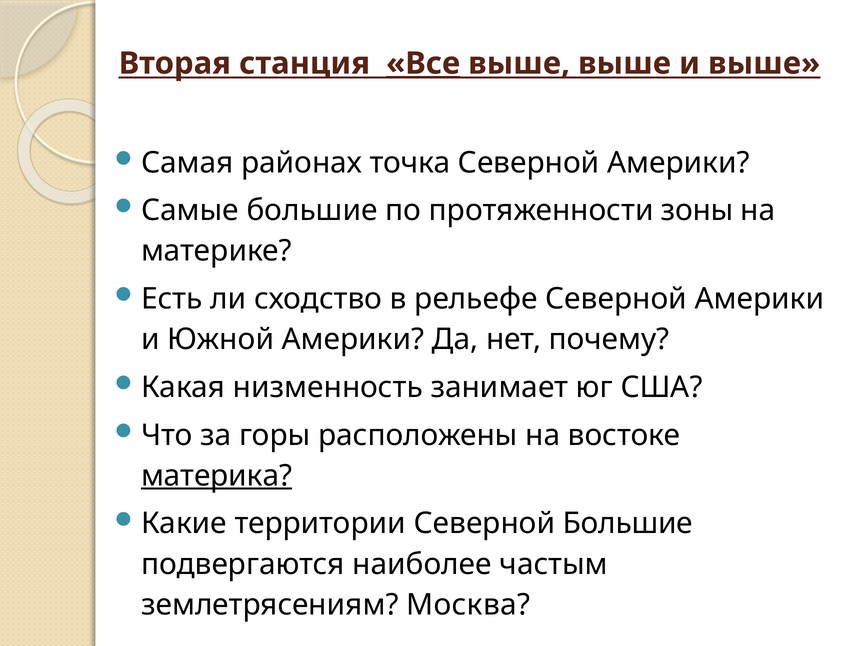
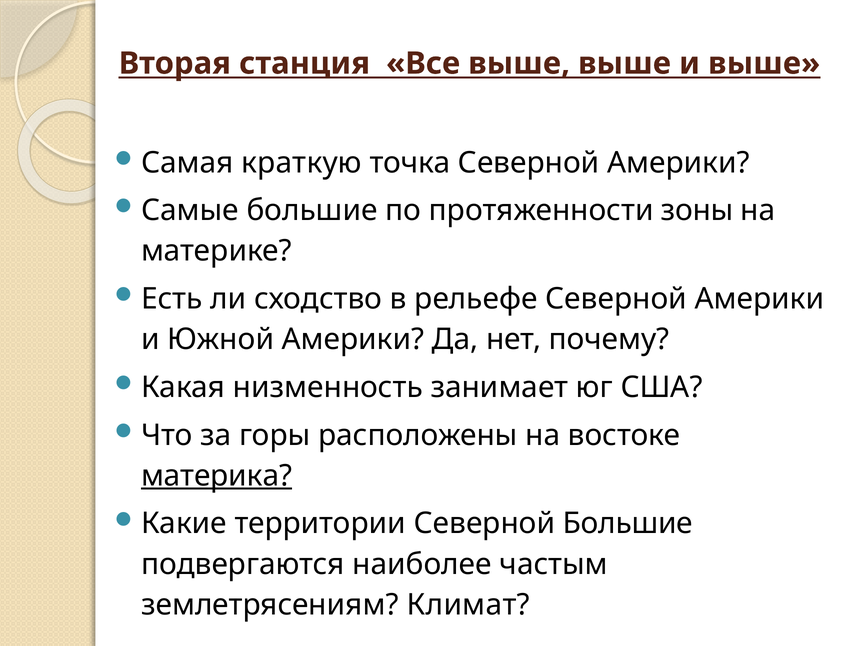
Все underline: present -> none
районах: районах -> краткую
Москва: Москва -> Климат
